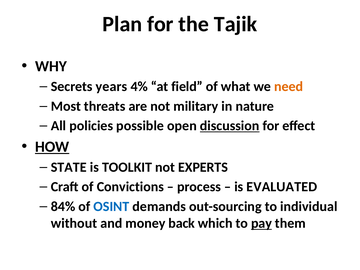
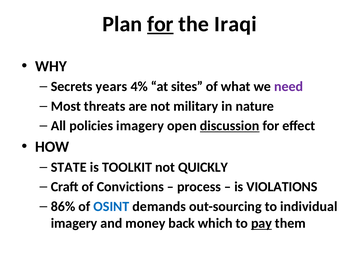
for at (160, 24) underline: none -> present
Tajik: Tajik -> Iraqi
field: field -> sites
need colour: orange -> purple
policies possible: possible -> imagery
HOW underline: present -> none
EXPERTS: EXPERTS -> QUICKLY
EVALUATED: EVALUATED -> VIOLATIONS
84%: 84% -> 86%
without at (74, 223): without -> imagery
